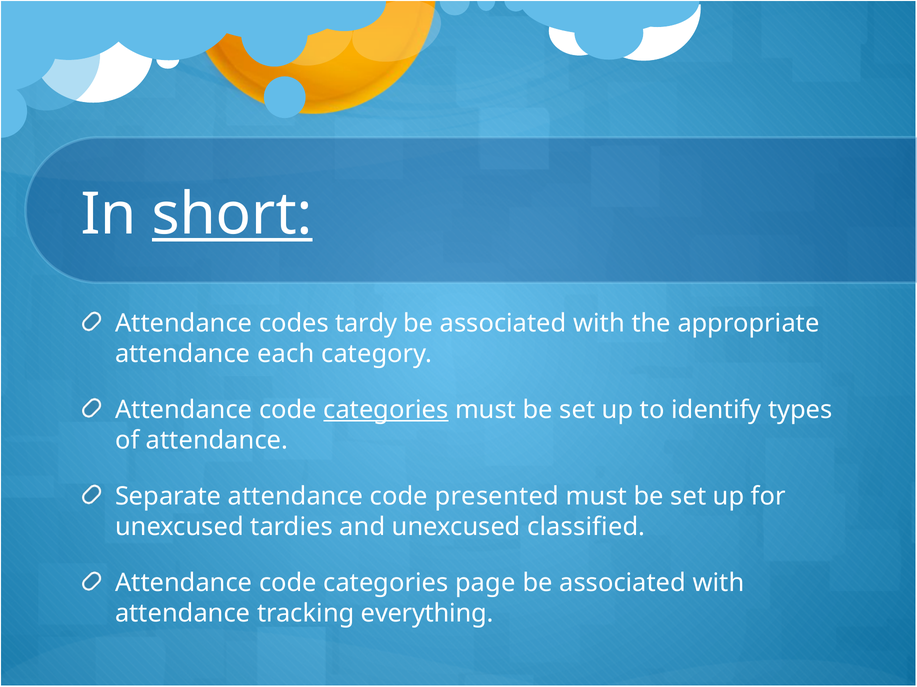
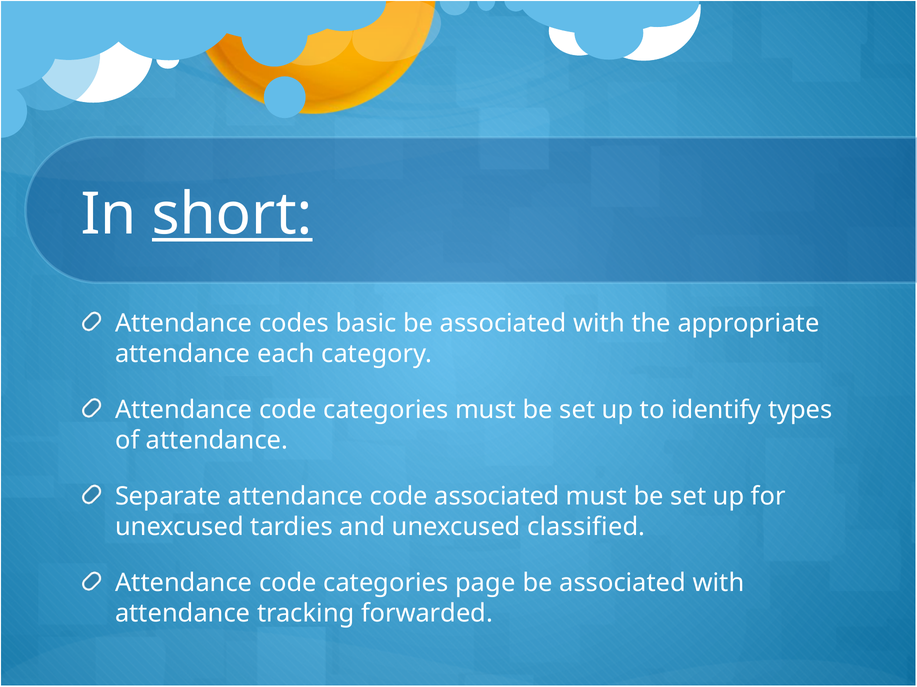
tardy: tardy -> basic
categories at (386, 410) underline: present -> none
code presented: presented -> associated
everything: everything -> forwarded
